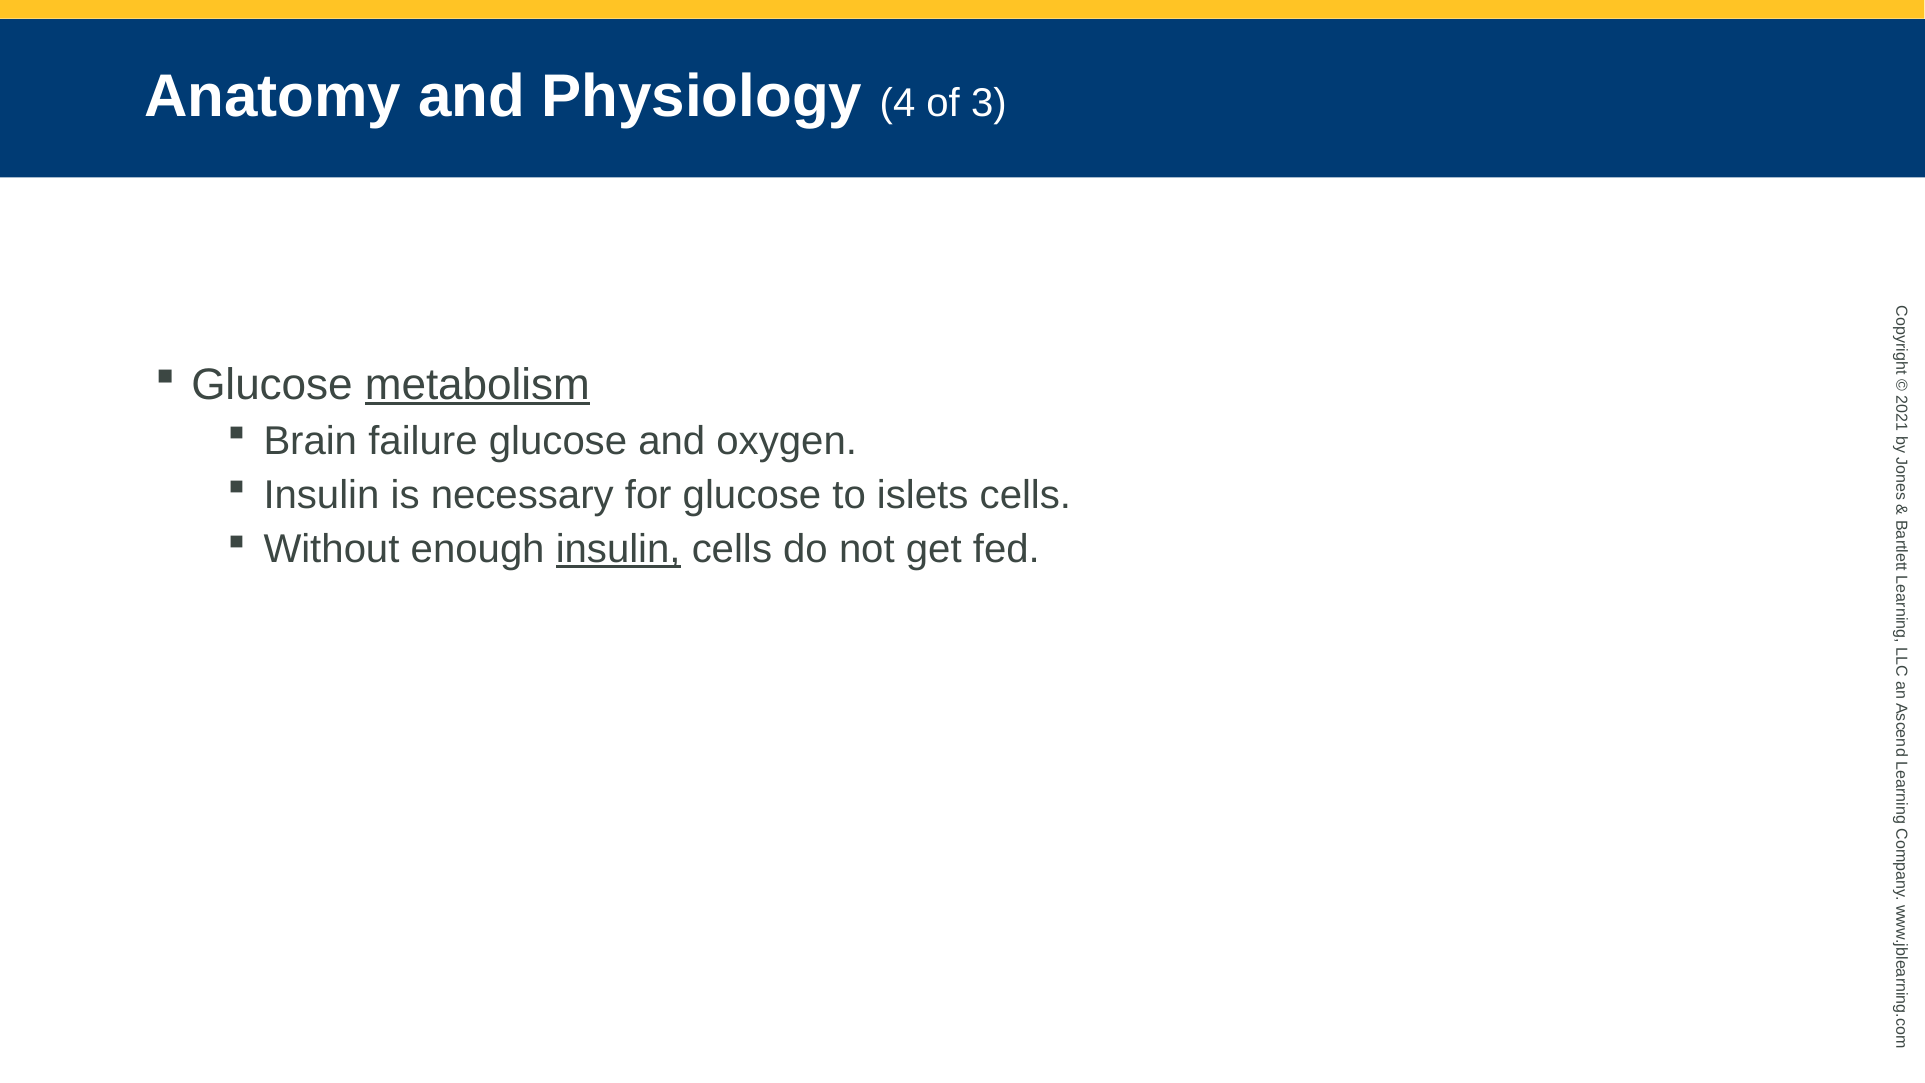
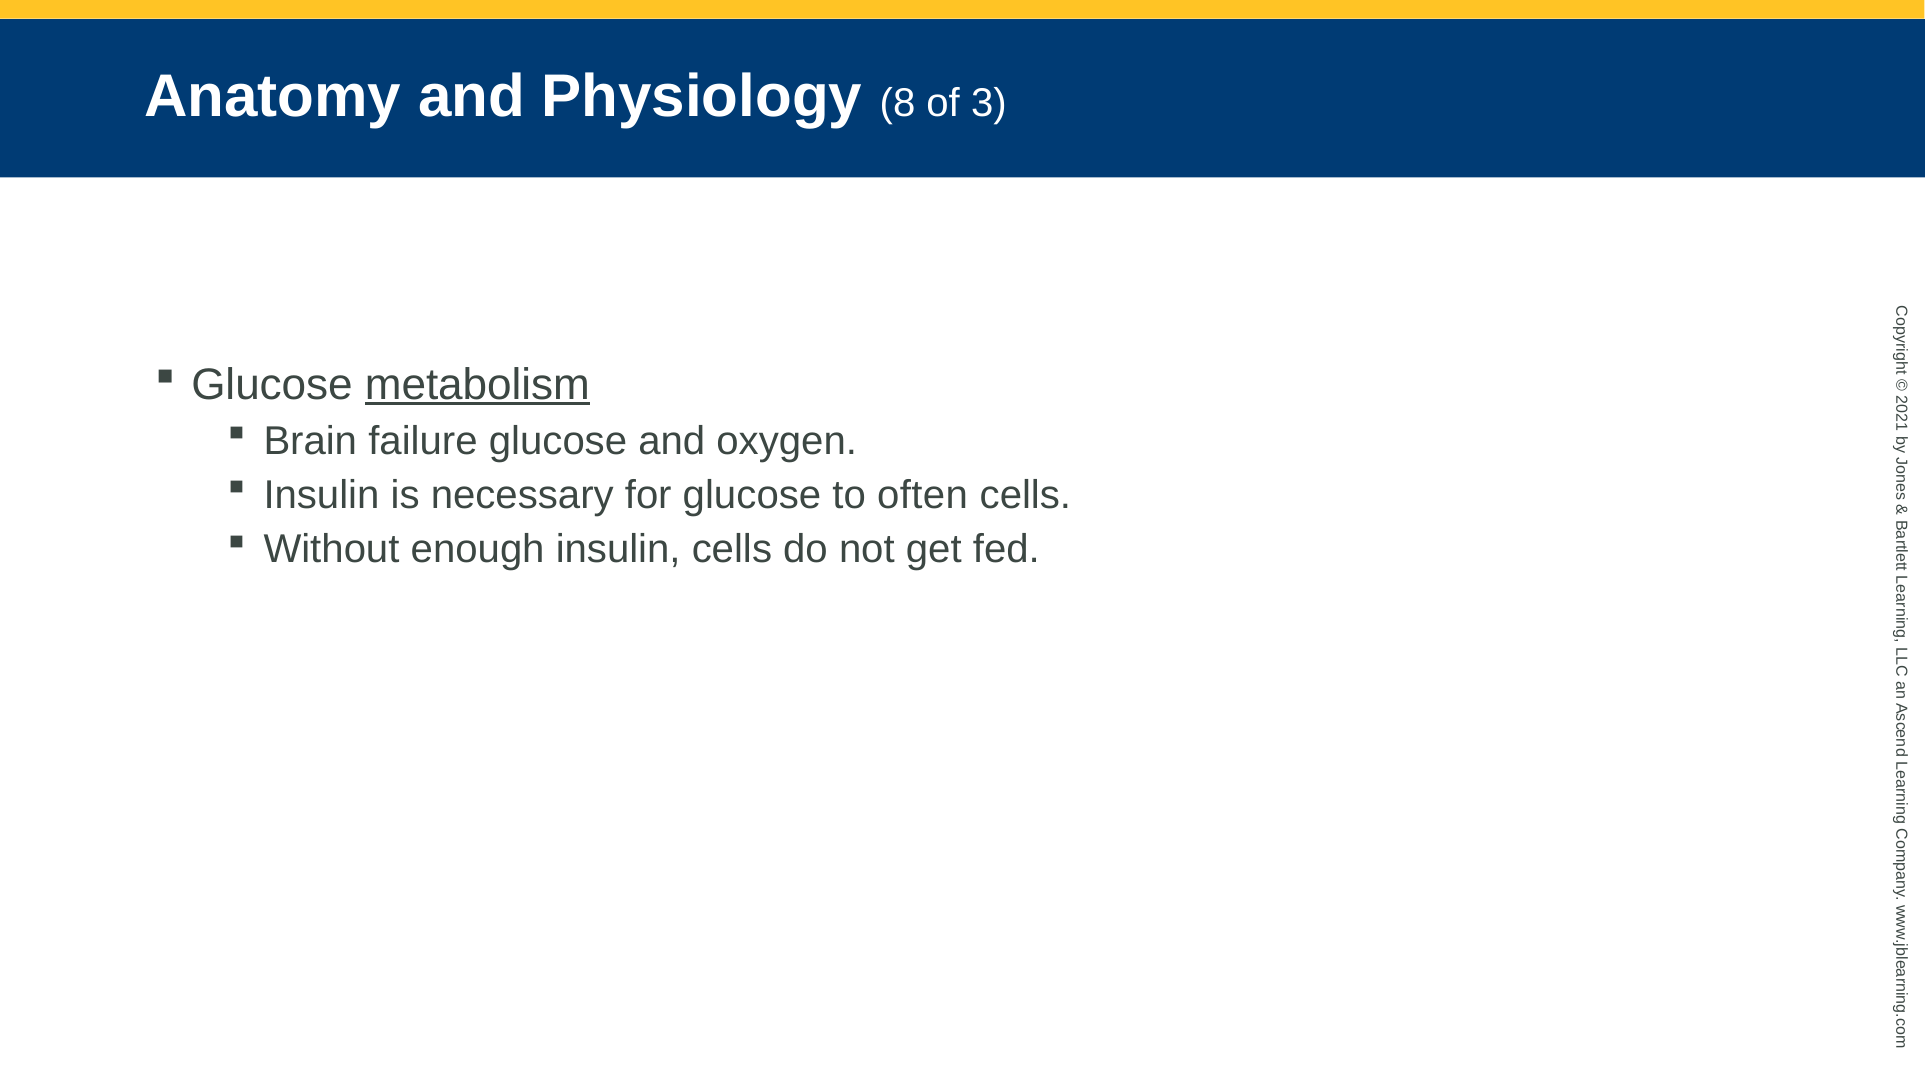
4: 4 -> 8
islets: islets -> often
insulin at (618, 549) underline: present -> none
